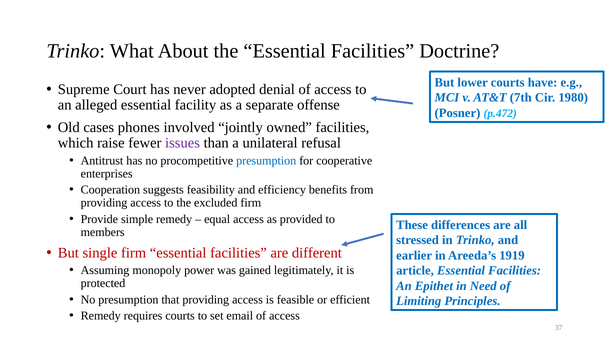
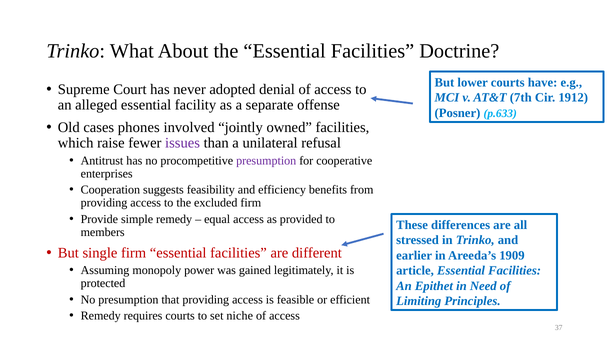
1980: 1980 -> 1912
p.472: p.472 -> p.633
presumption at (266, 160) colour: blue -> purple
1919: 1919 -> 1909
email: email -> niche
